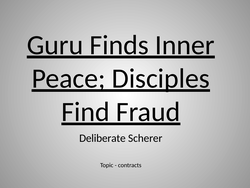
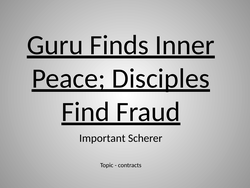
Deliberate: Deliberate -> Important
